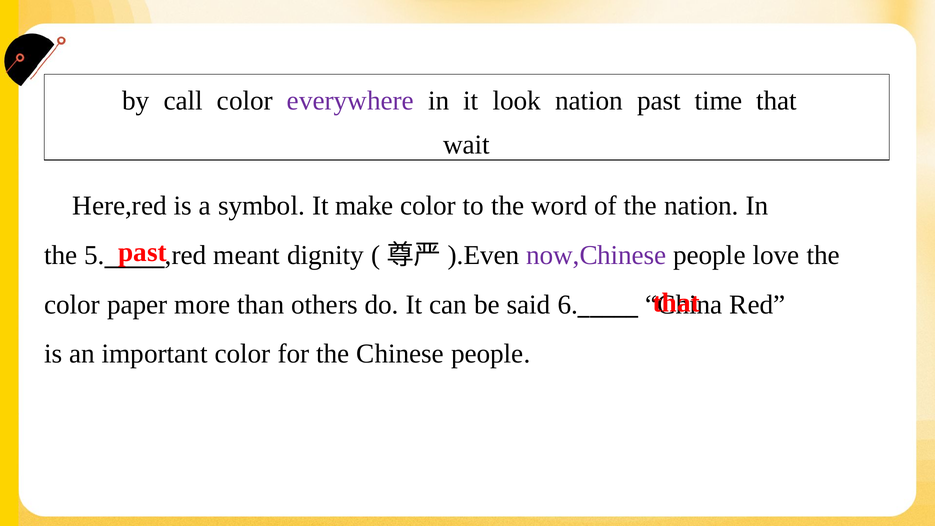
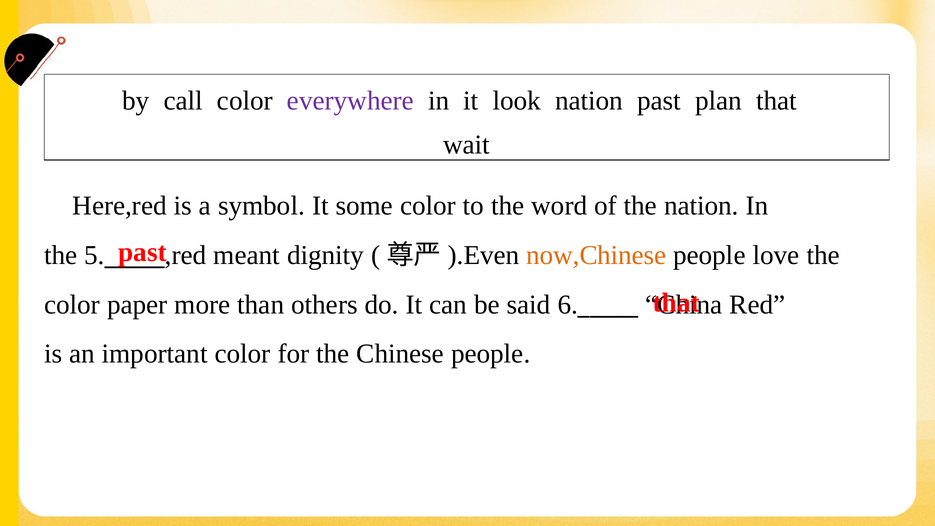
time: time -> plan
make: make -> some
now,Chinese colour: purple -> orange
